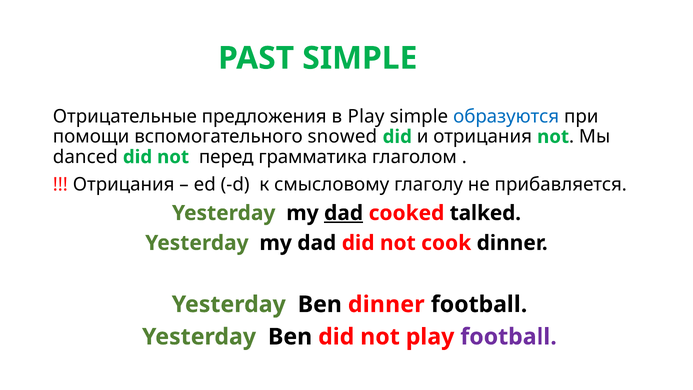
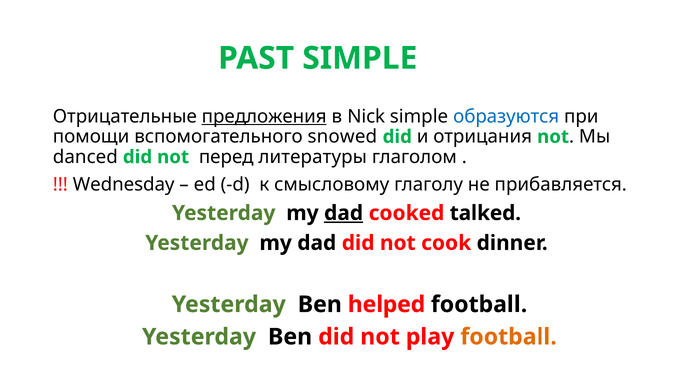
предложения underline: none -> present
в Play: Play -> Nick
грамматика: грамматика -> литературы
Отрицания at (124, 184): Отрицания -> Wednesday
Ben dinner: dinner -> helped
football at (509, 337) colour: purple -> orange
